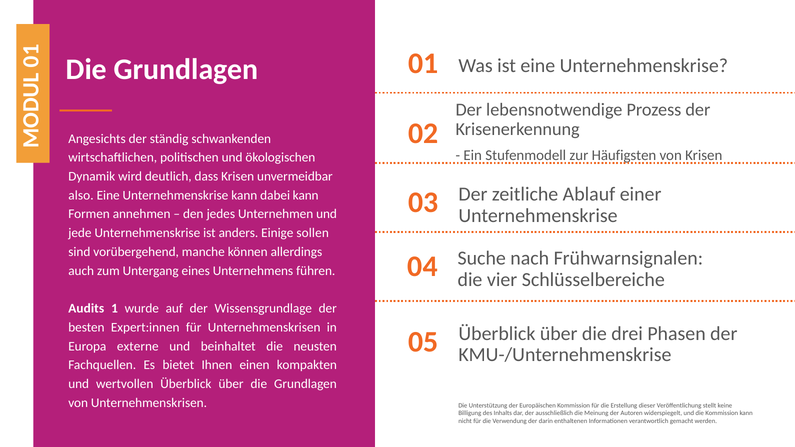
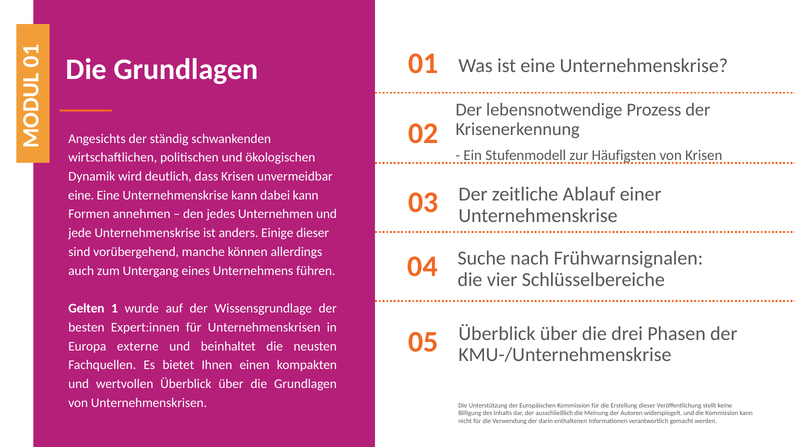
also at (81, 195): also -> eine
Einige sollen: sollen -> dieser
Audits: Audits -> Gelten
